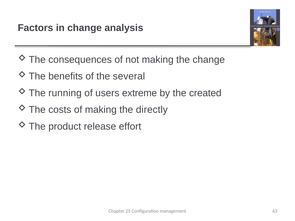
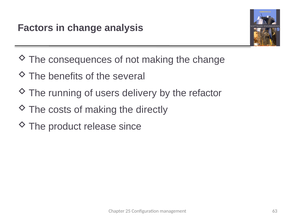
extreme: extreme -> delivery
created: created -> refactor
effort: effort -> since
